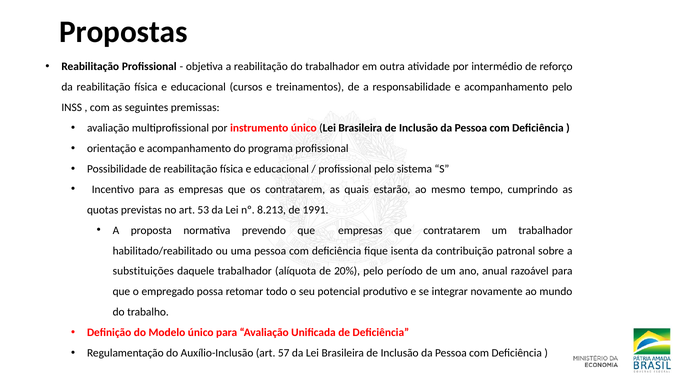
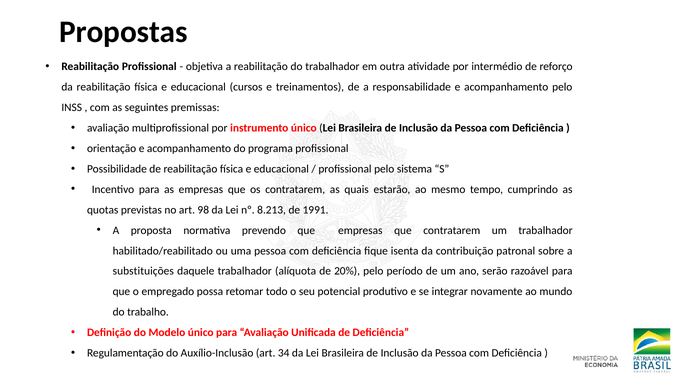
53: 53 -> 98
anual: anual -> serão
57: 57 -> 34
